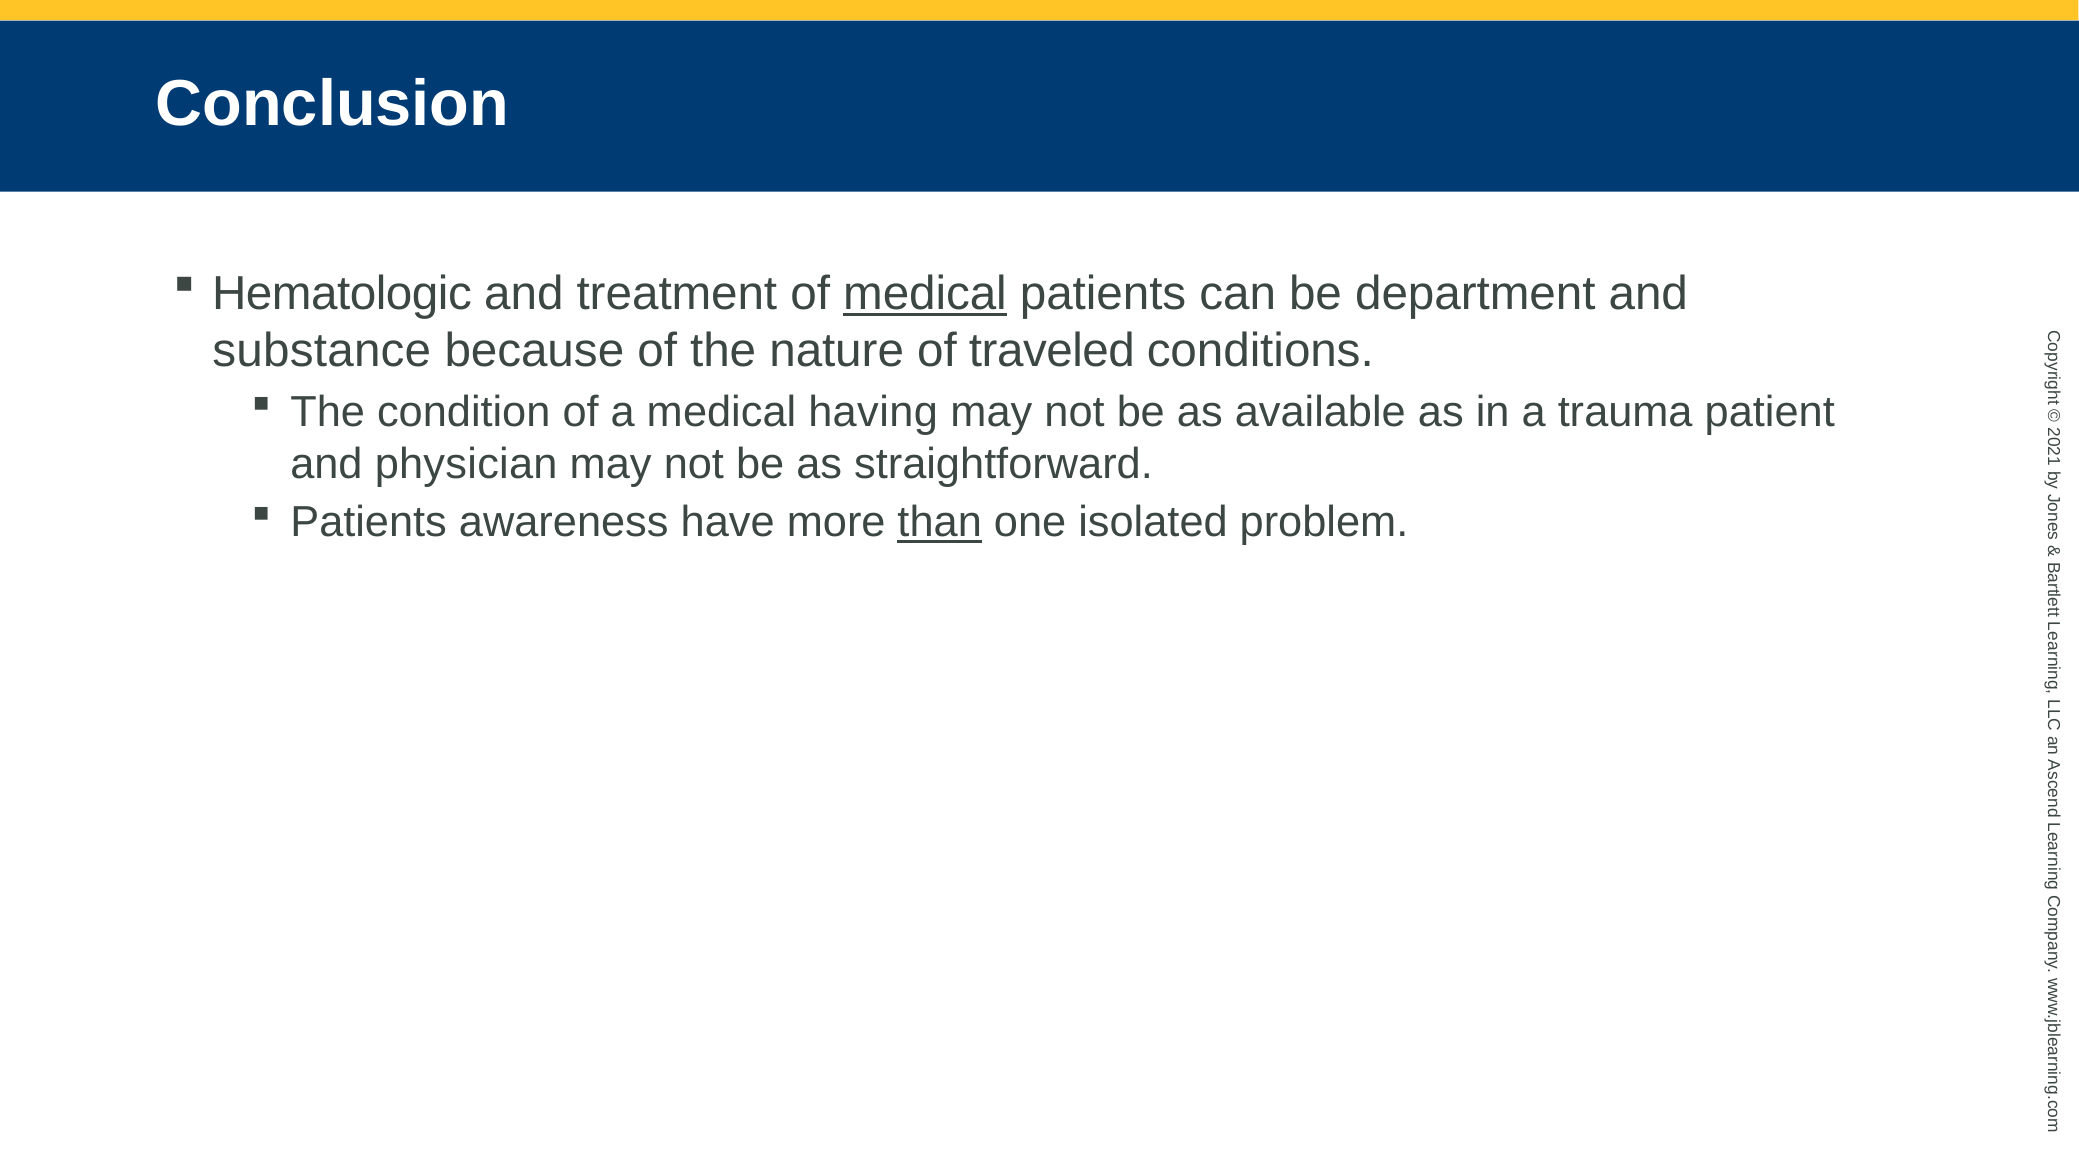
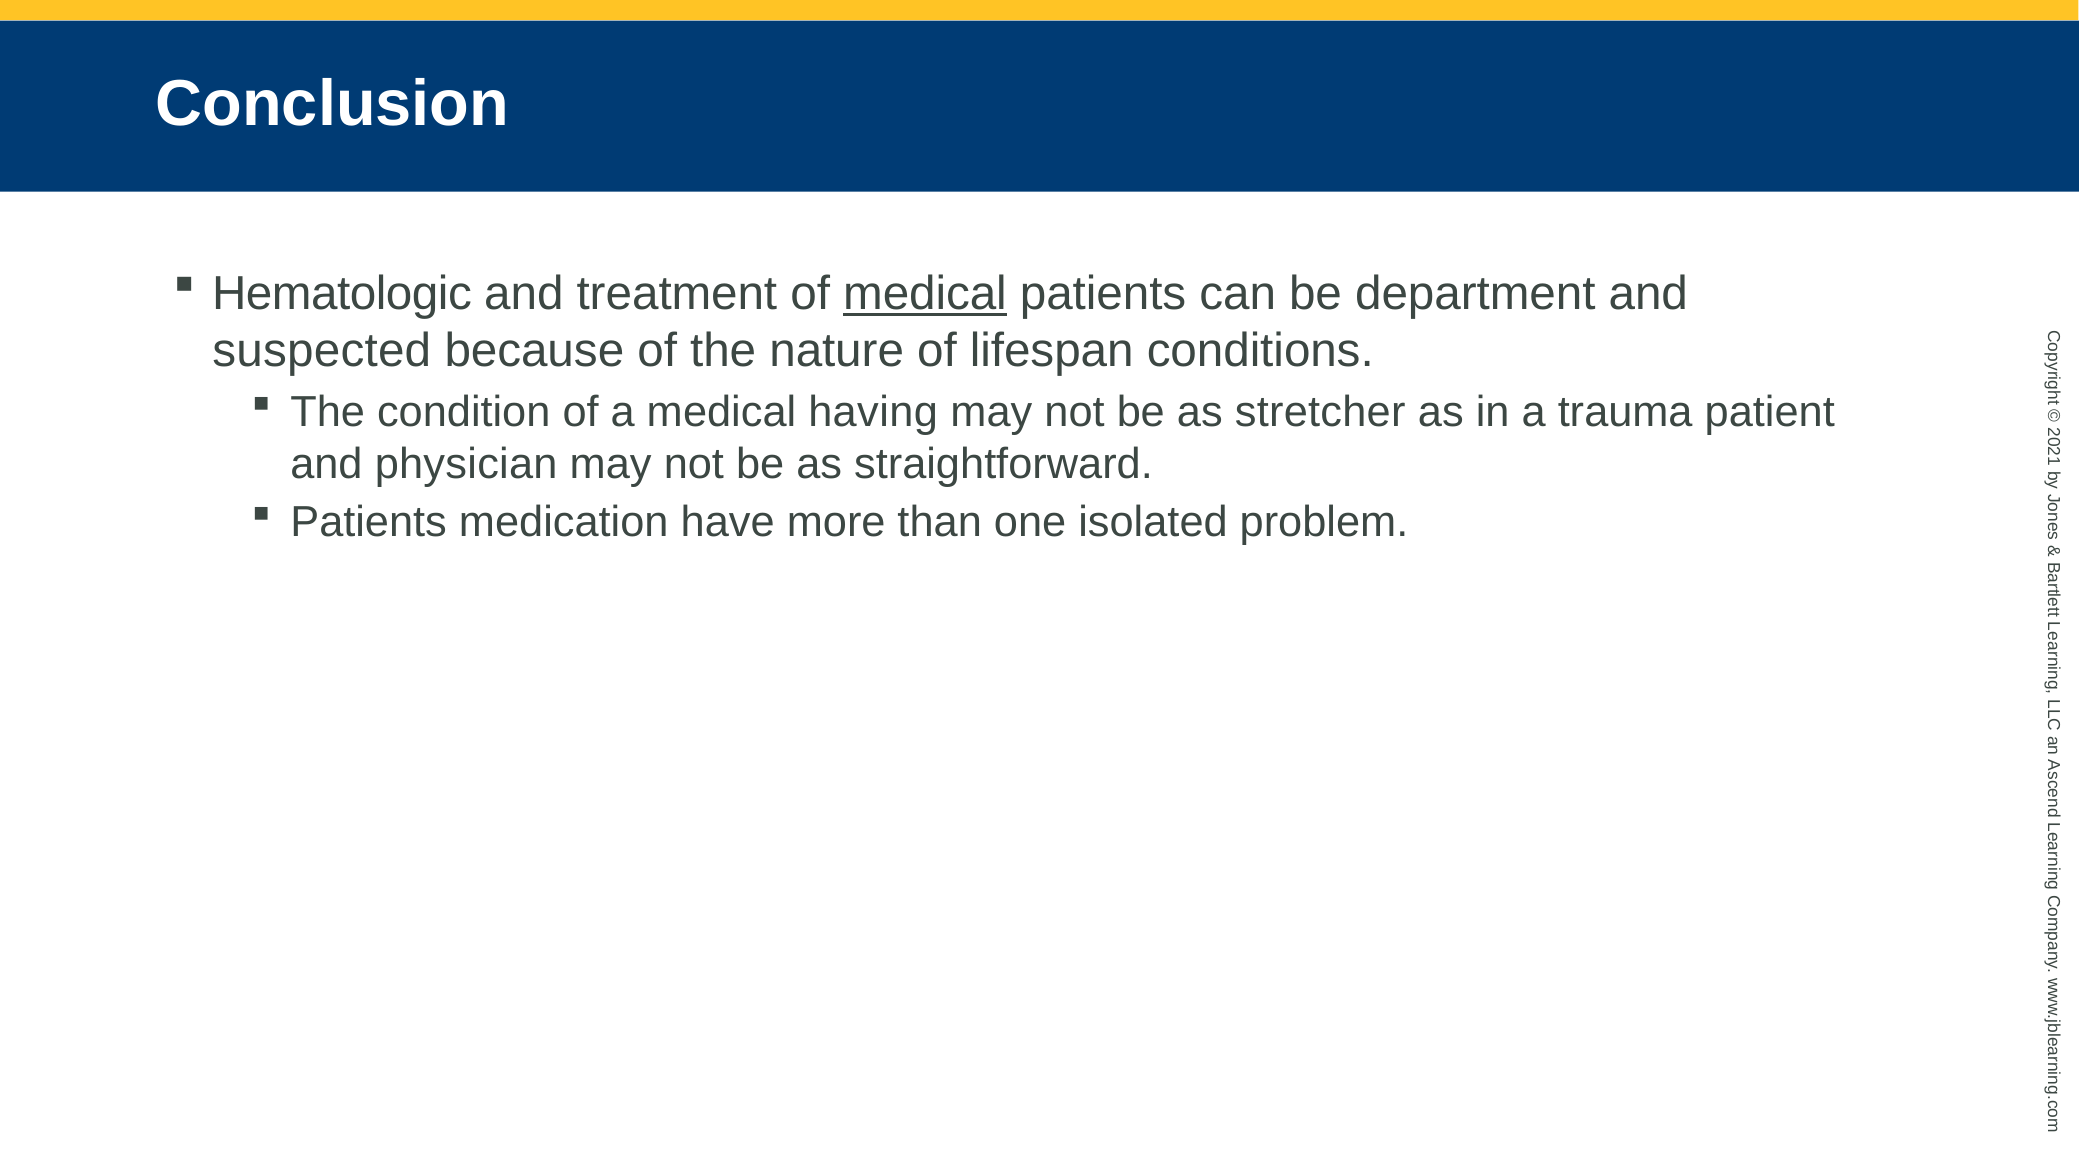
substance: substance -> suspected
traveled: traveled -> lifespan
available: available -> stretcher
awareness: awareness -> medication
than underline: present -> none
